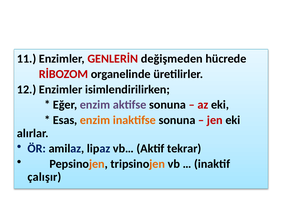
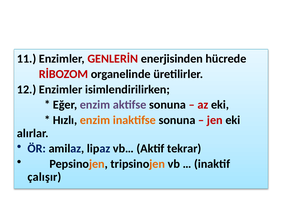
değişmeden: değişmeden -> enerjisinden
Esas: Esas -> Hızlı
